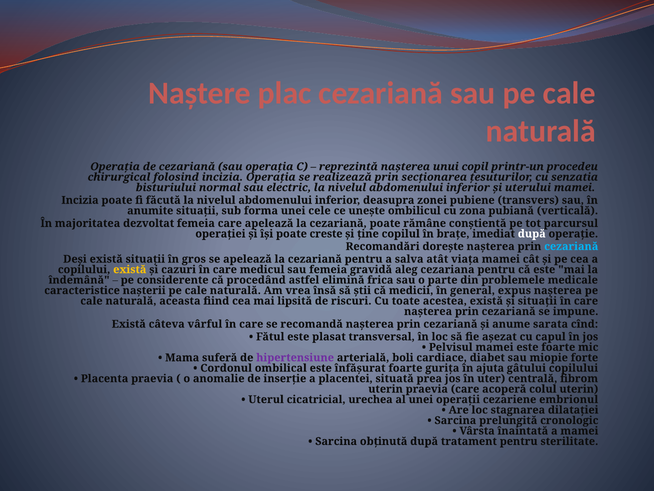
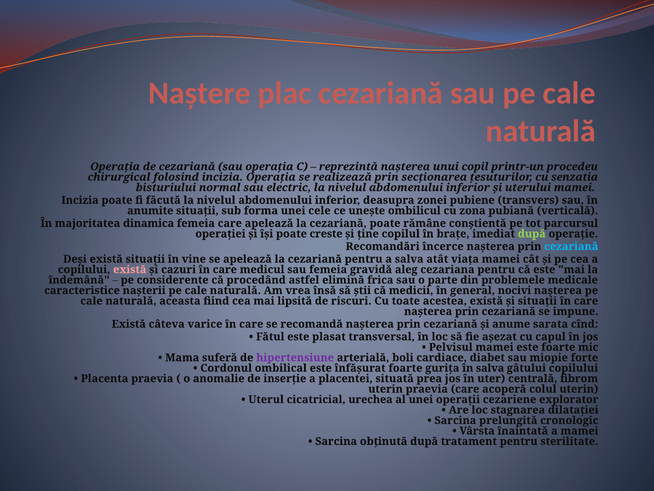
dezvoltat: dezvoltat -> dinamica
după at (532, 234) colour: white -> light green
doreşte: doreşte -> încerce
gros: gros -> vine
există at (130, 269) colour: yellow -> pink
expus: expus -> nocivi
vârful: vârful -> varice
în ajuta: ajuta -> salva
embrionul: embrionul -> explorator
